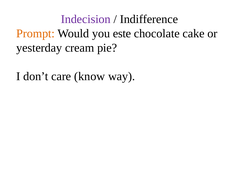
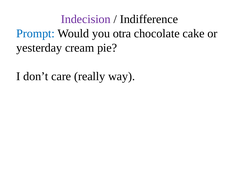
Prompt colour: orange -> blue
este: este -> otra
know: know -> really
